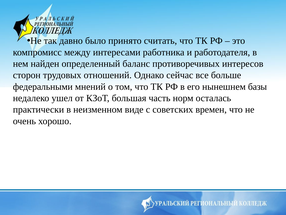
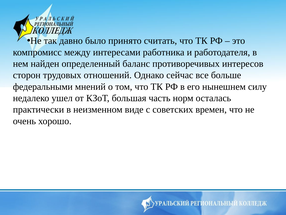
базы: базы -> силу
